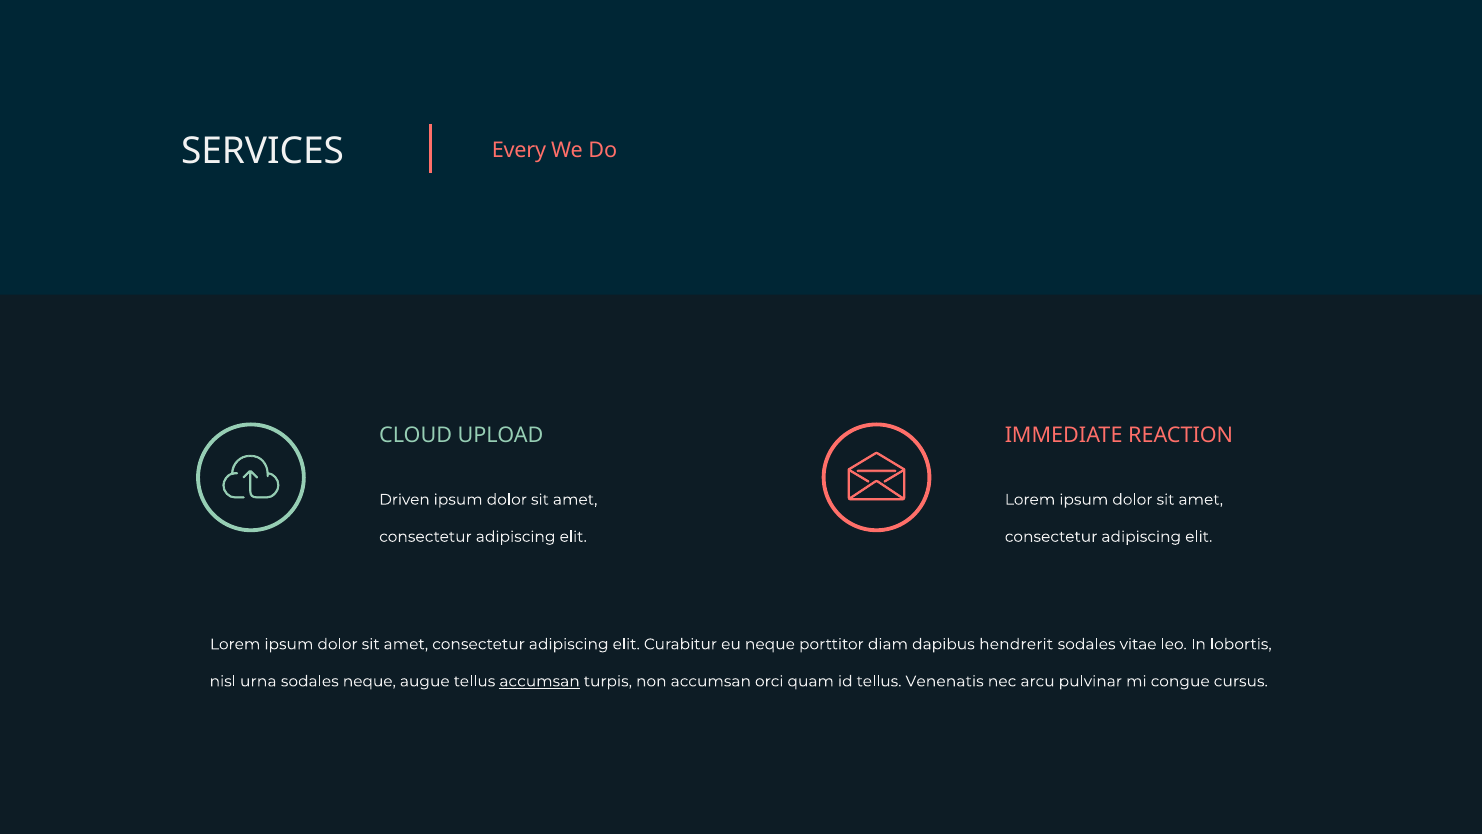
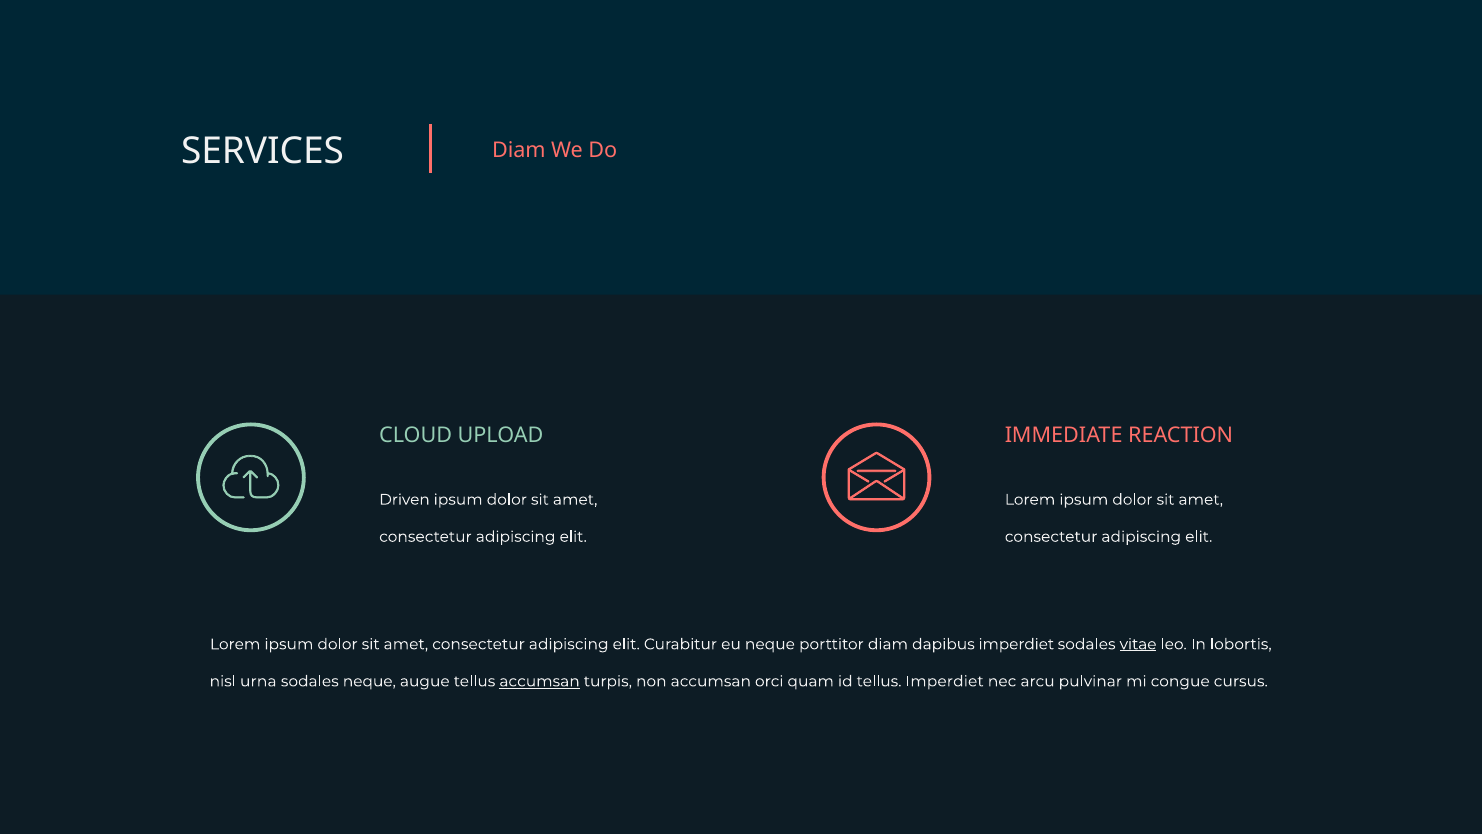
SERVICES Every: Every -> Diam
dapibus hendrerit: hendrerit -> imperdiet
vitae underline: none -> present
tellus Venenatis: Venenatis -> Imperdiet
